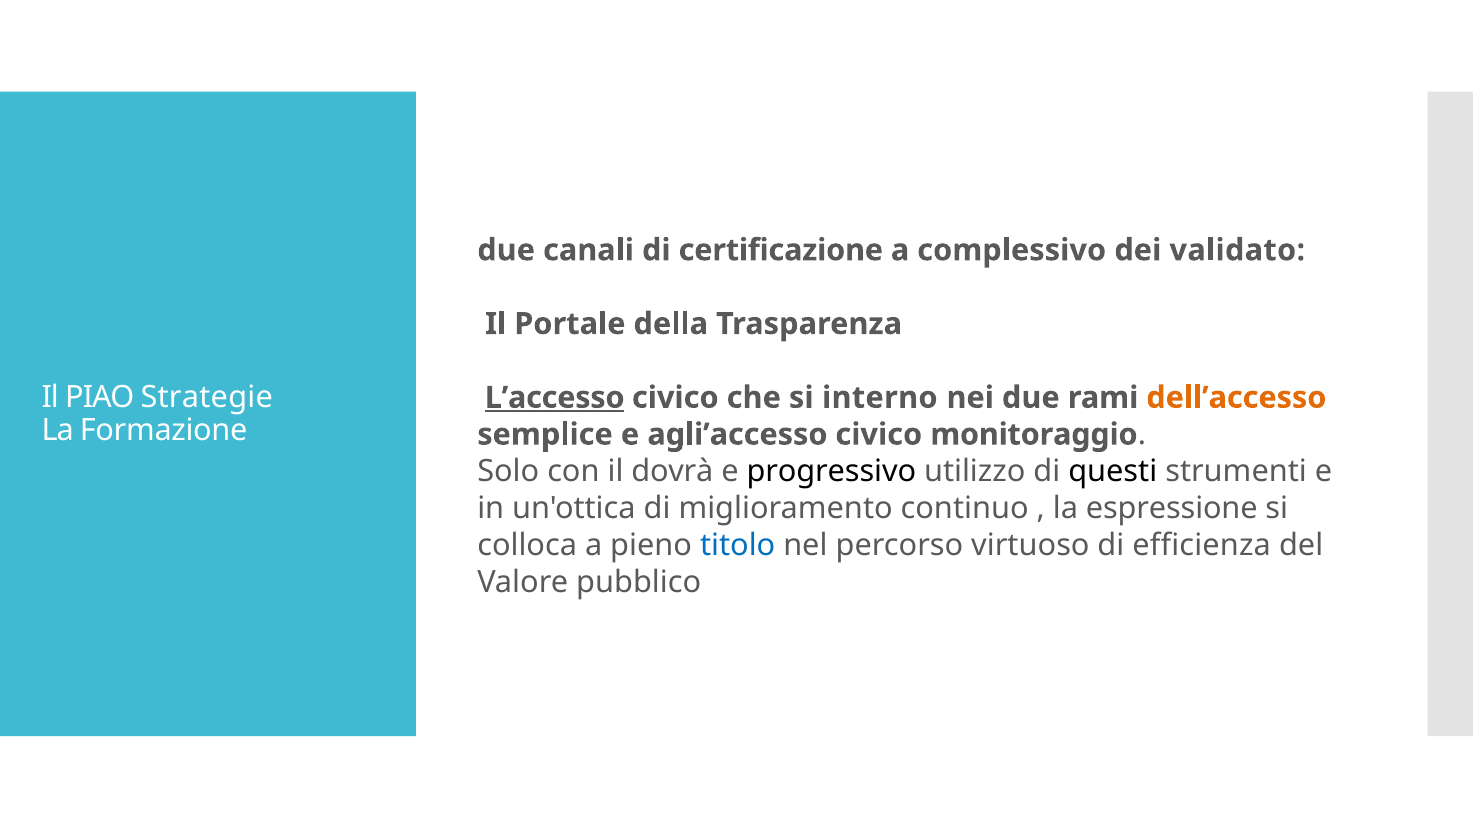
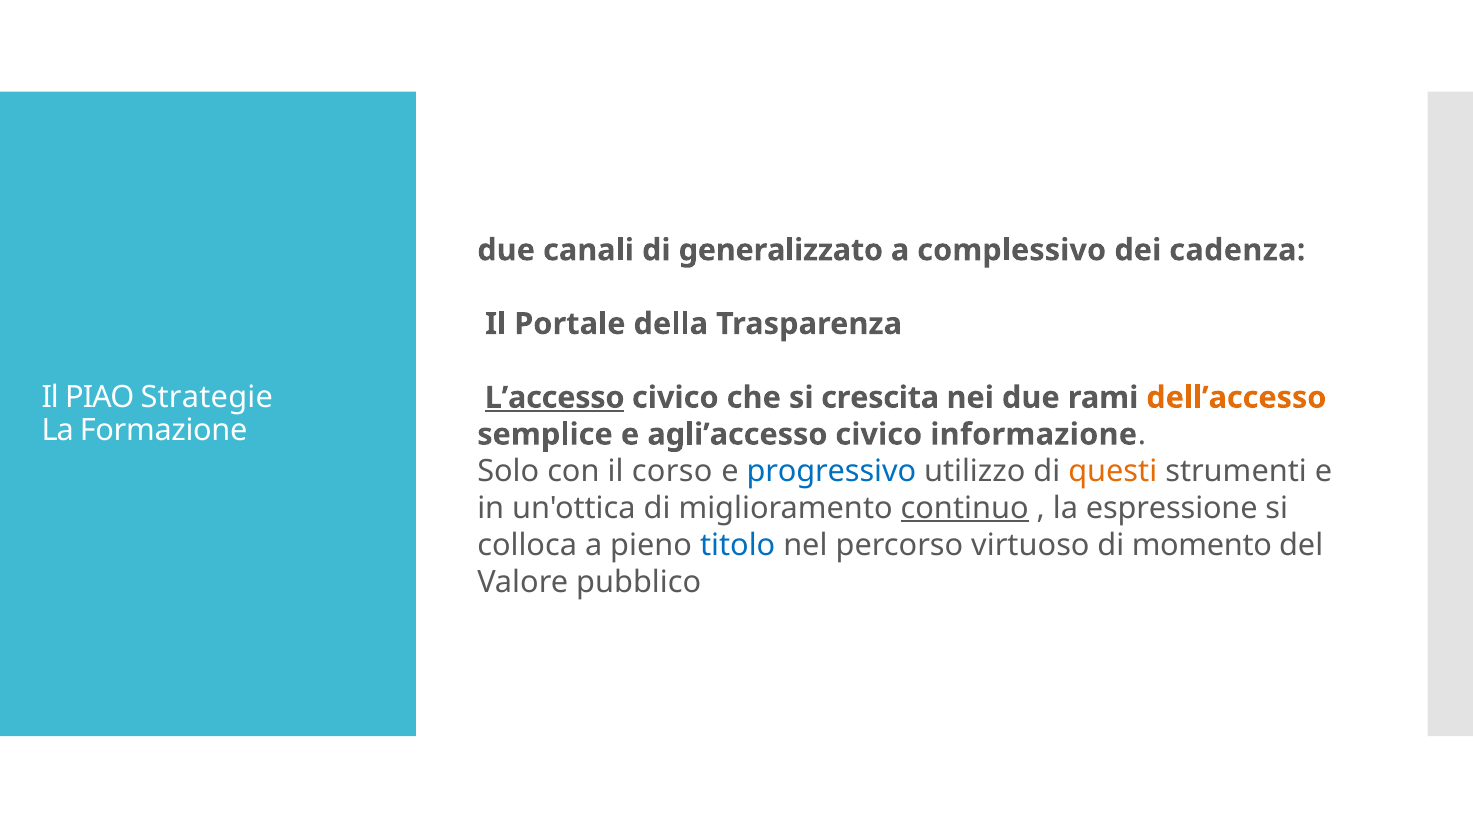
certificazione: certificazione -> generalizzato
validato: validato -> cadenza
interno: interno -> crescita
monitoraggio: monitoraggio -> informazione
dovrà: dovrà -> corso
progressivo colour: black -> blue
questi colour: black -> orange
continuo underline: none -> present
efficienza: efficienza -> momento
